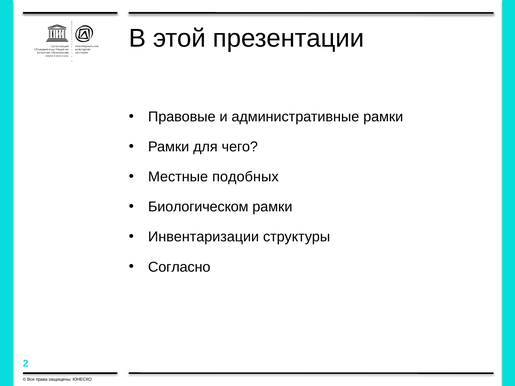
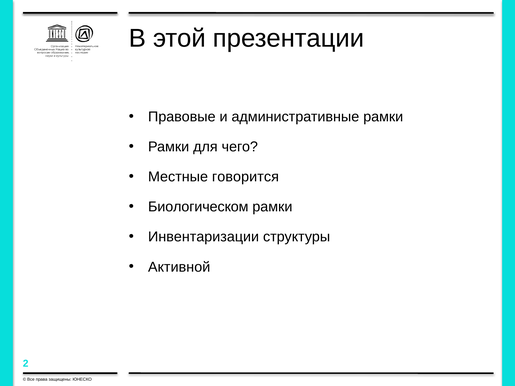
подобных: подобных -> говорится
Согласно: Согласно -> Активной
